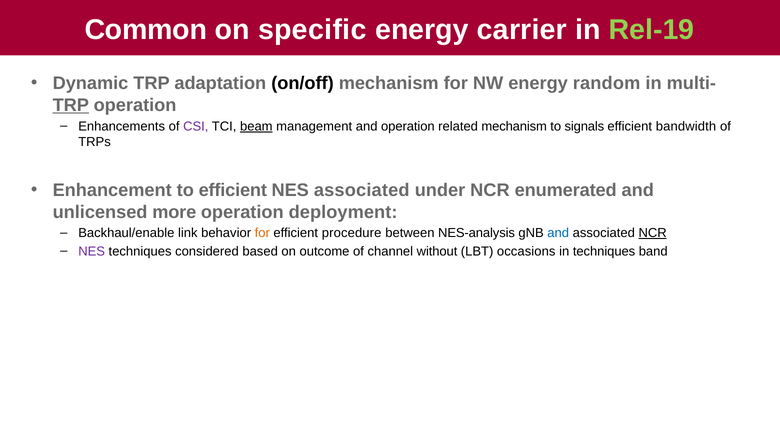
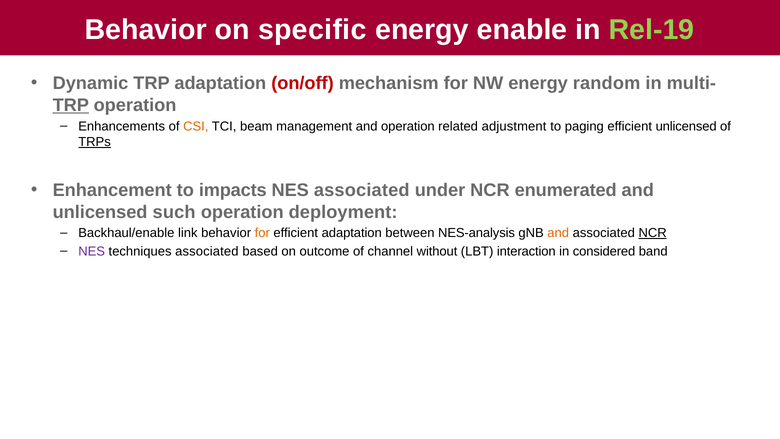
Common at (146, 30): Common -> Behavior
carrier: carrier -> enable
on/off colour: black -> red
CSI colour: purple -> orange
beam underline: present -> none
related mechanism: mechanism -> adjustment
signals: signals -> paging
efficient bandwidth: bandwidth -> unlicensed
TRPs underline: none -> present
to efficient: efficient -> impacts
more: more -> such
efficient procedure: procedure -> adaptation
and at (558, 233) colour: blue -> orange
techniques considered: considered -> associated
occasions: occasions -> interaction
in techniques: techniques -> considered
